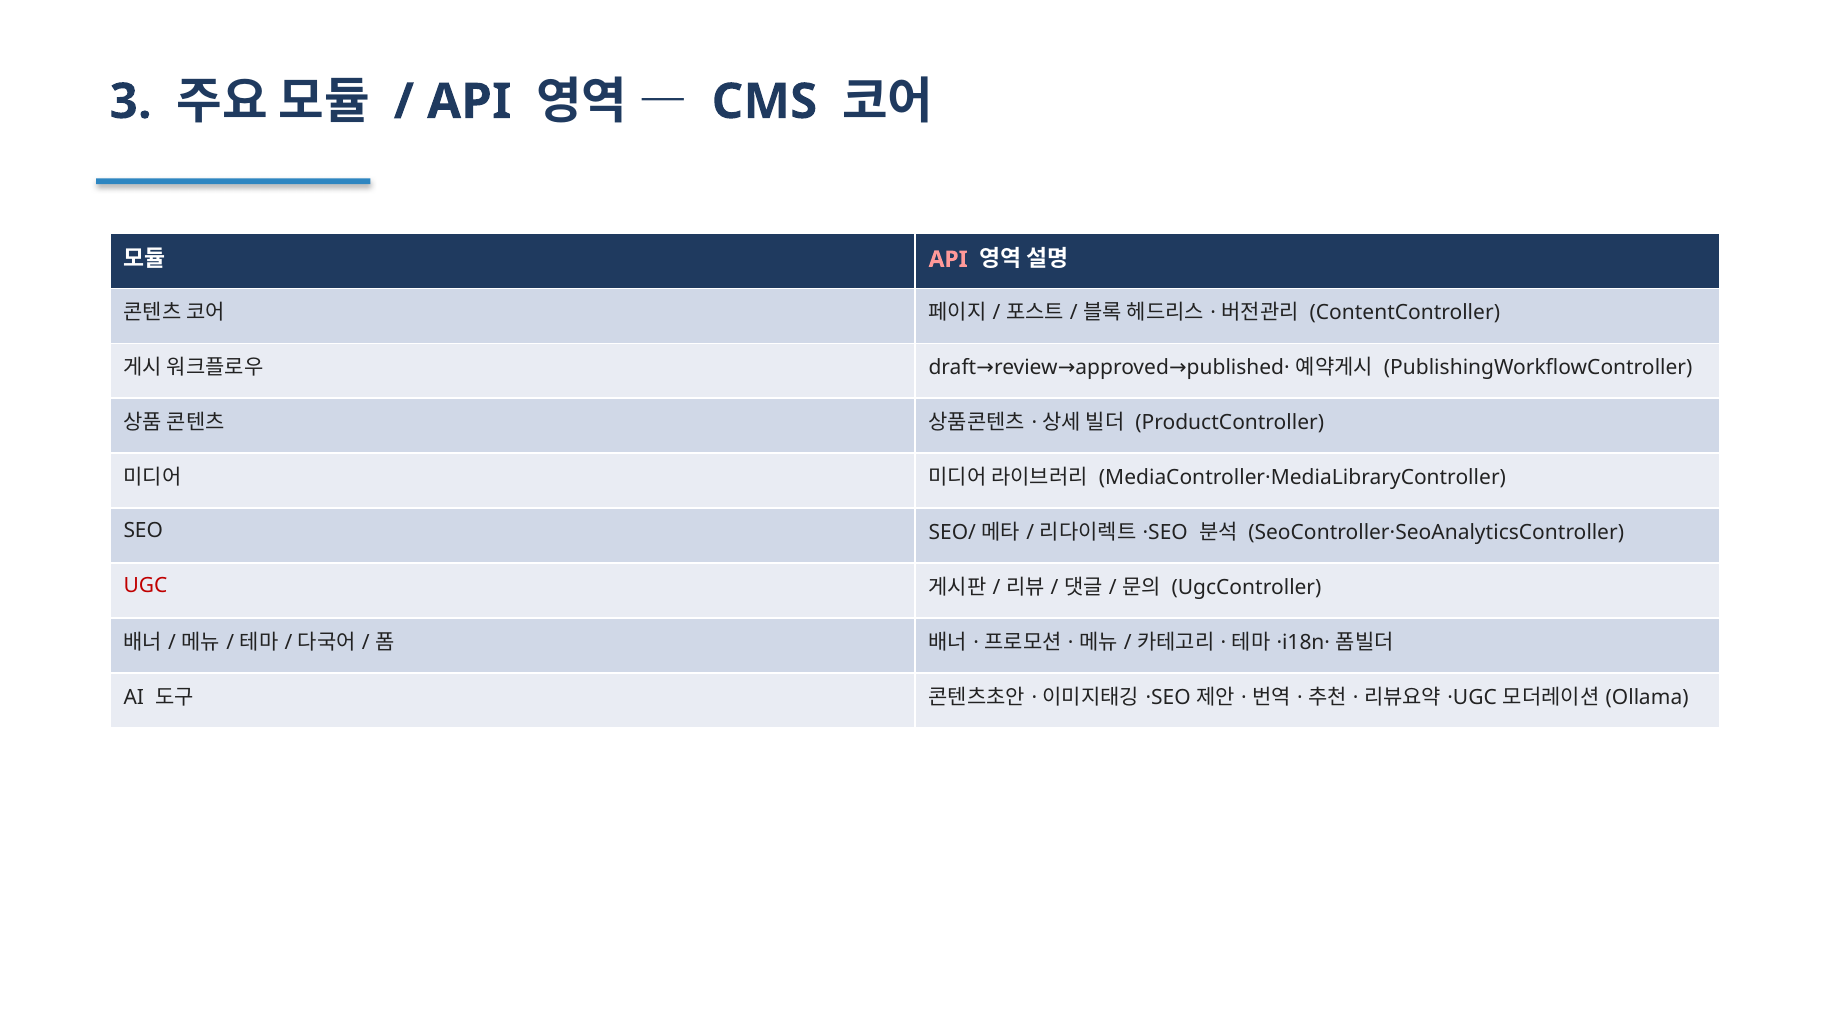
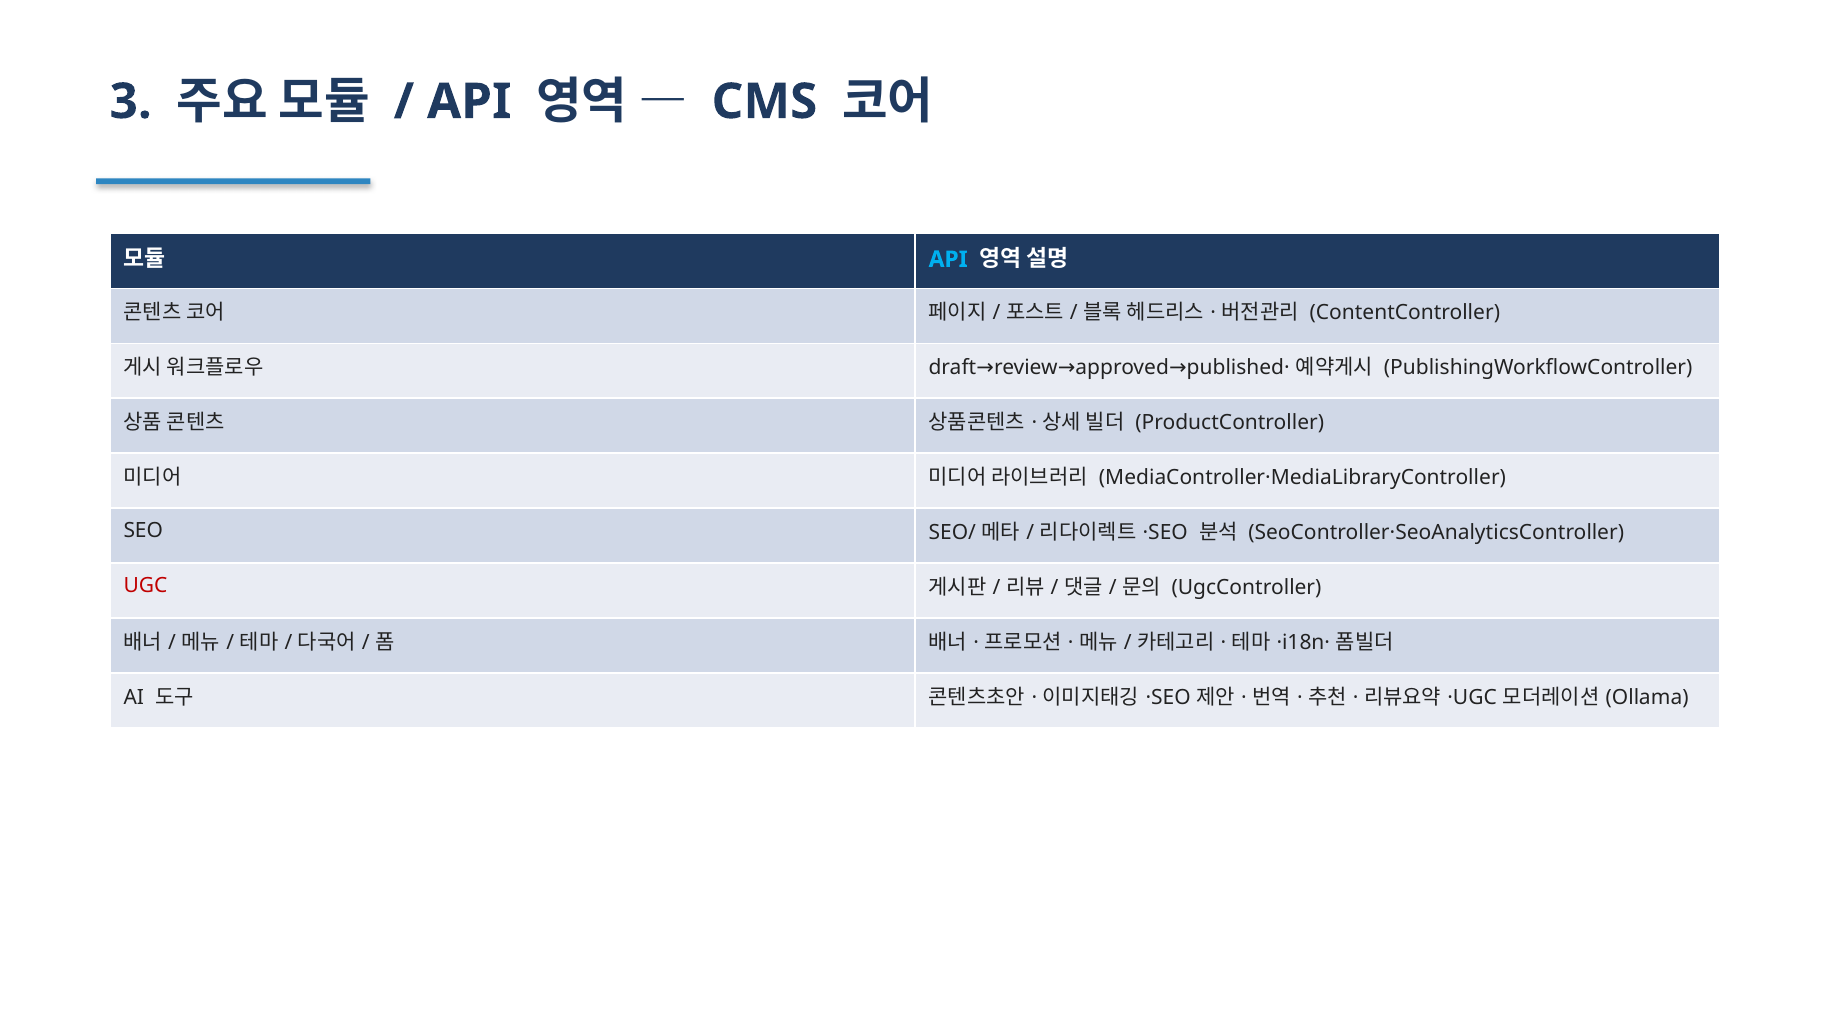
API at (948, 259) colour: pink -> light blue
